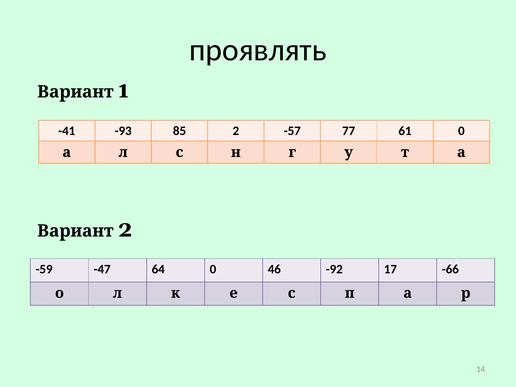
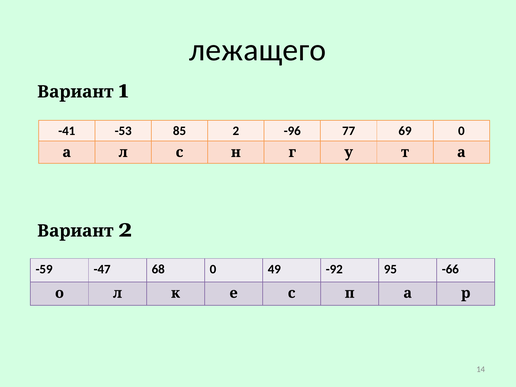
проявлять: проявлять -> лежащего
-93: -93 -> -53
-57: -57 -> -96
61: 61 -> 69
64: 64 -> 68
46: 46 -> 49
17: 17 -> 95
